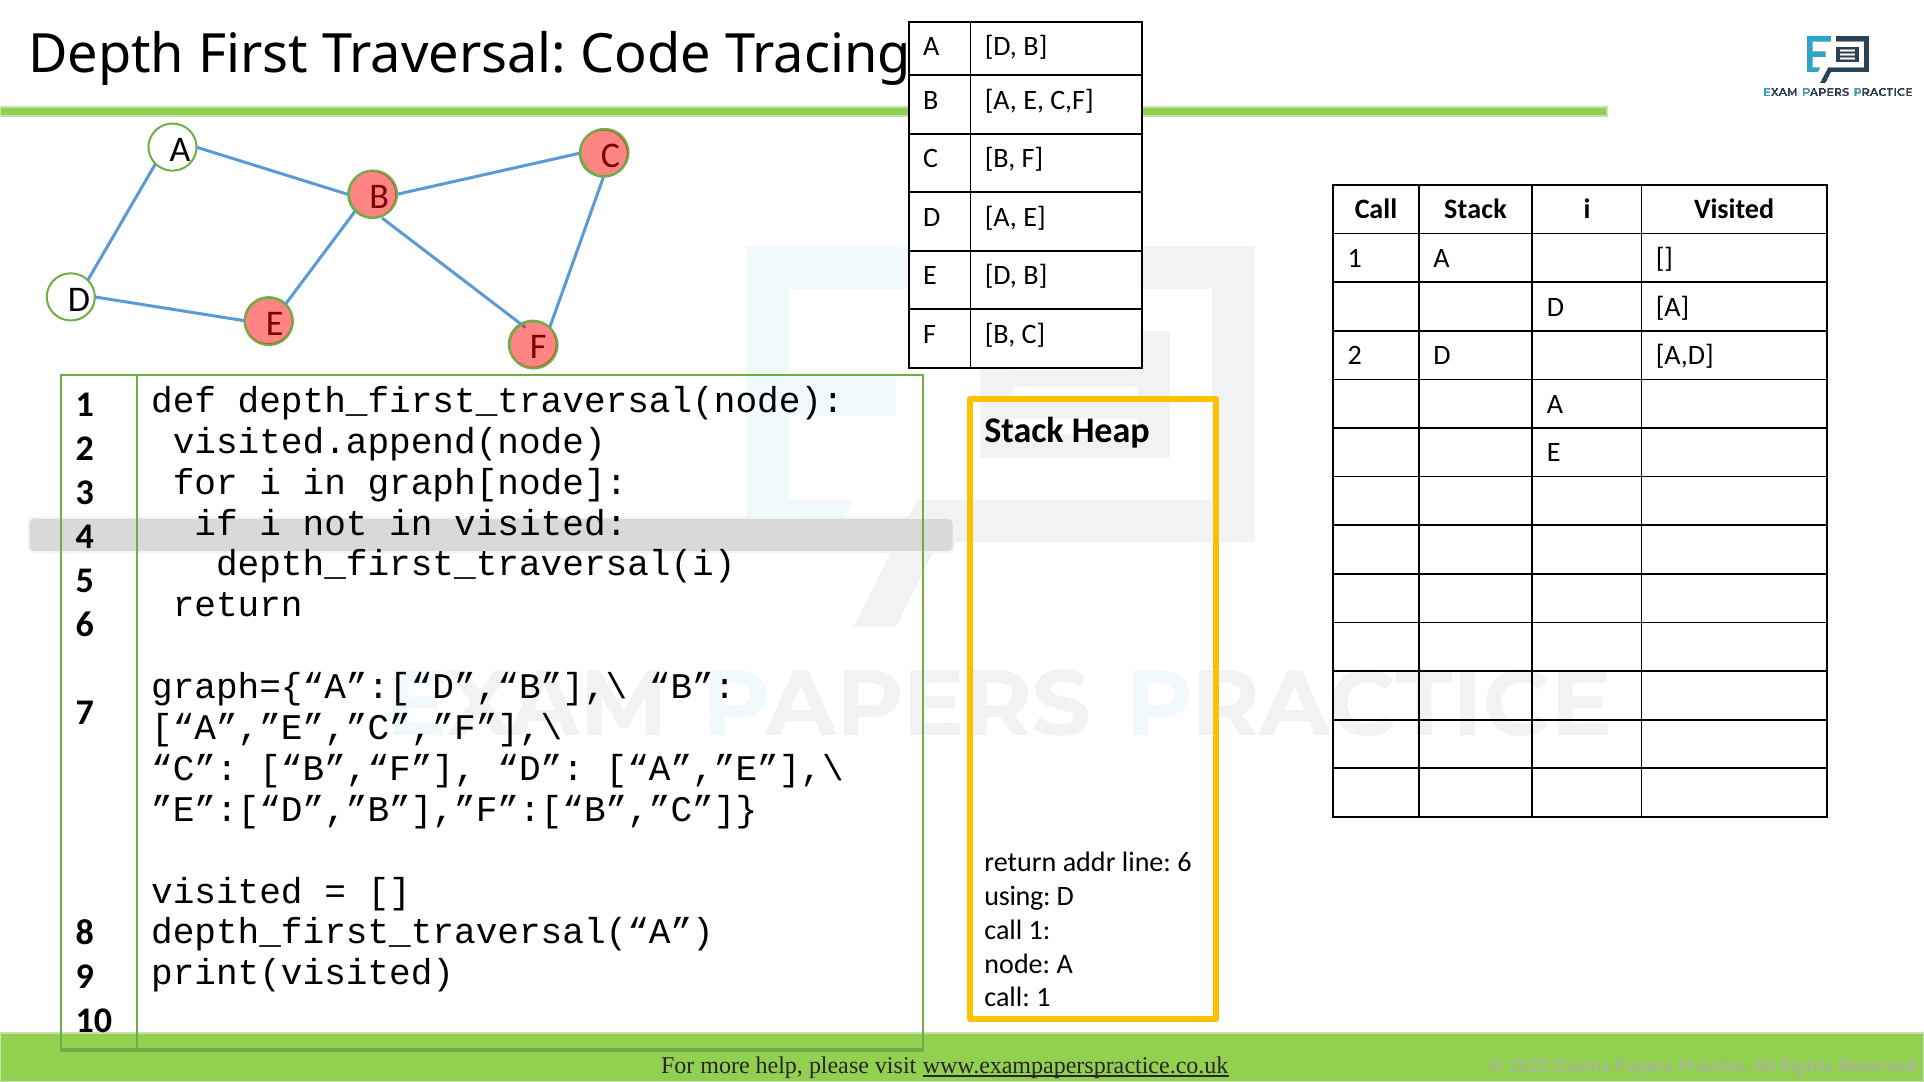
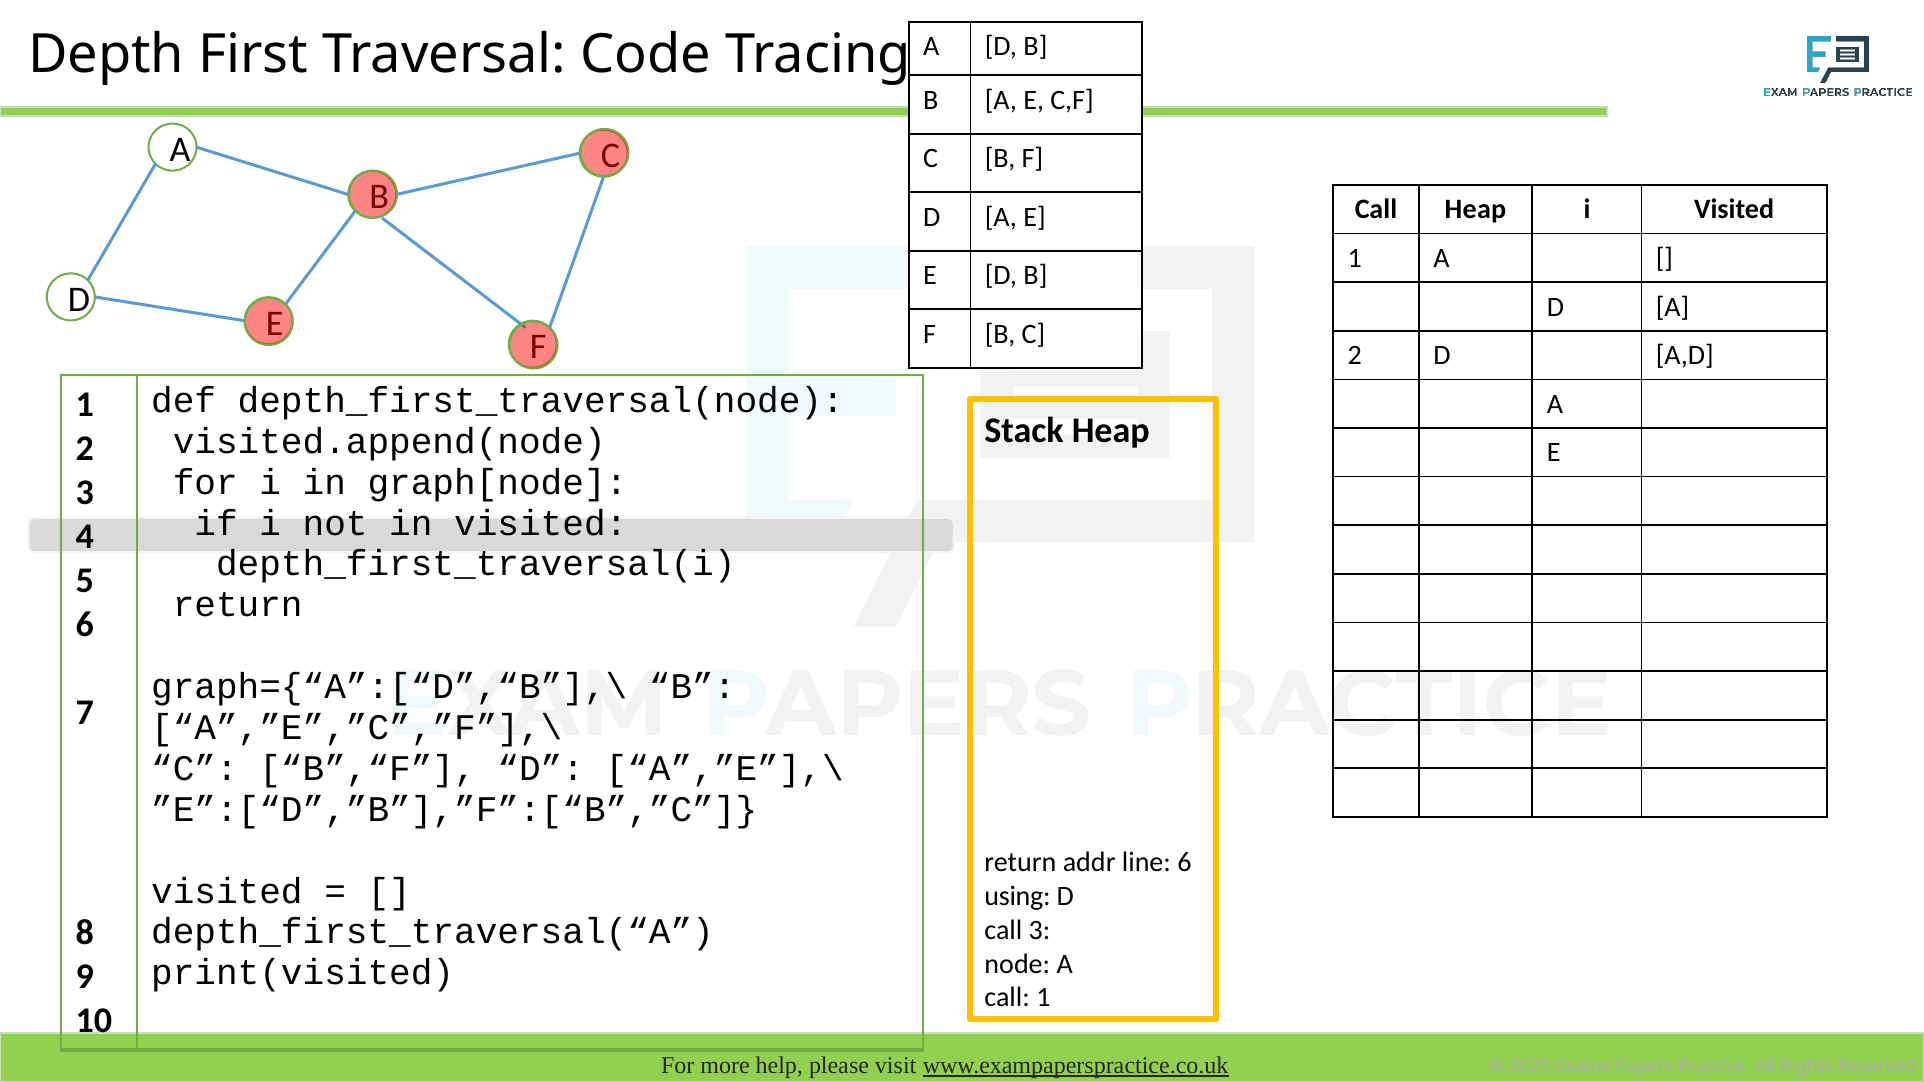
Call Stack: Stack -> Heap
1 at (1040, 930): 1 -> 3
